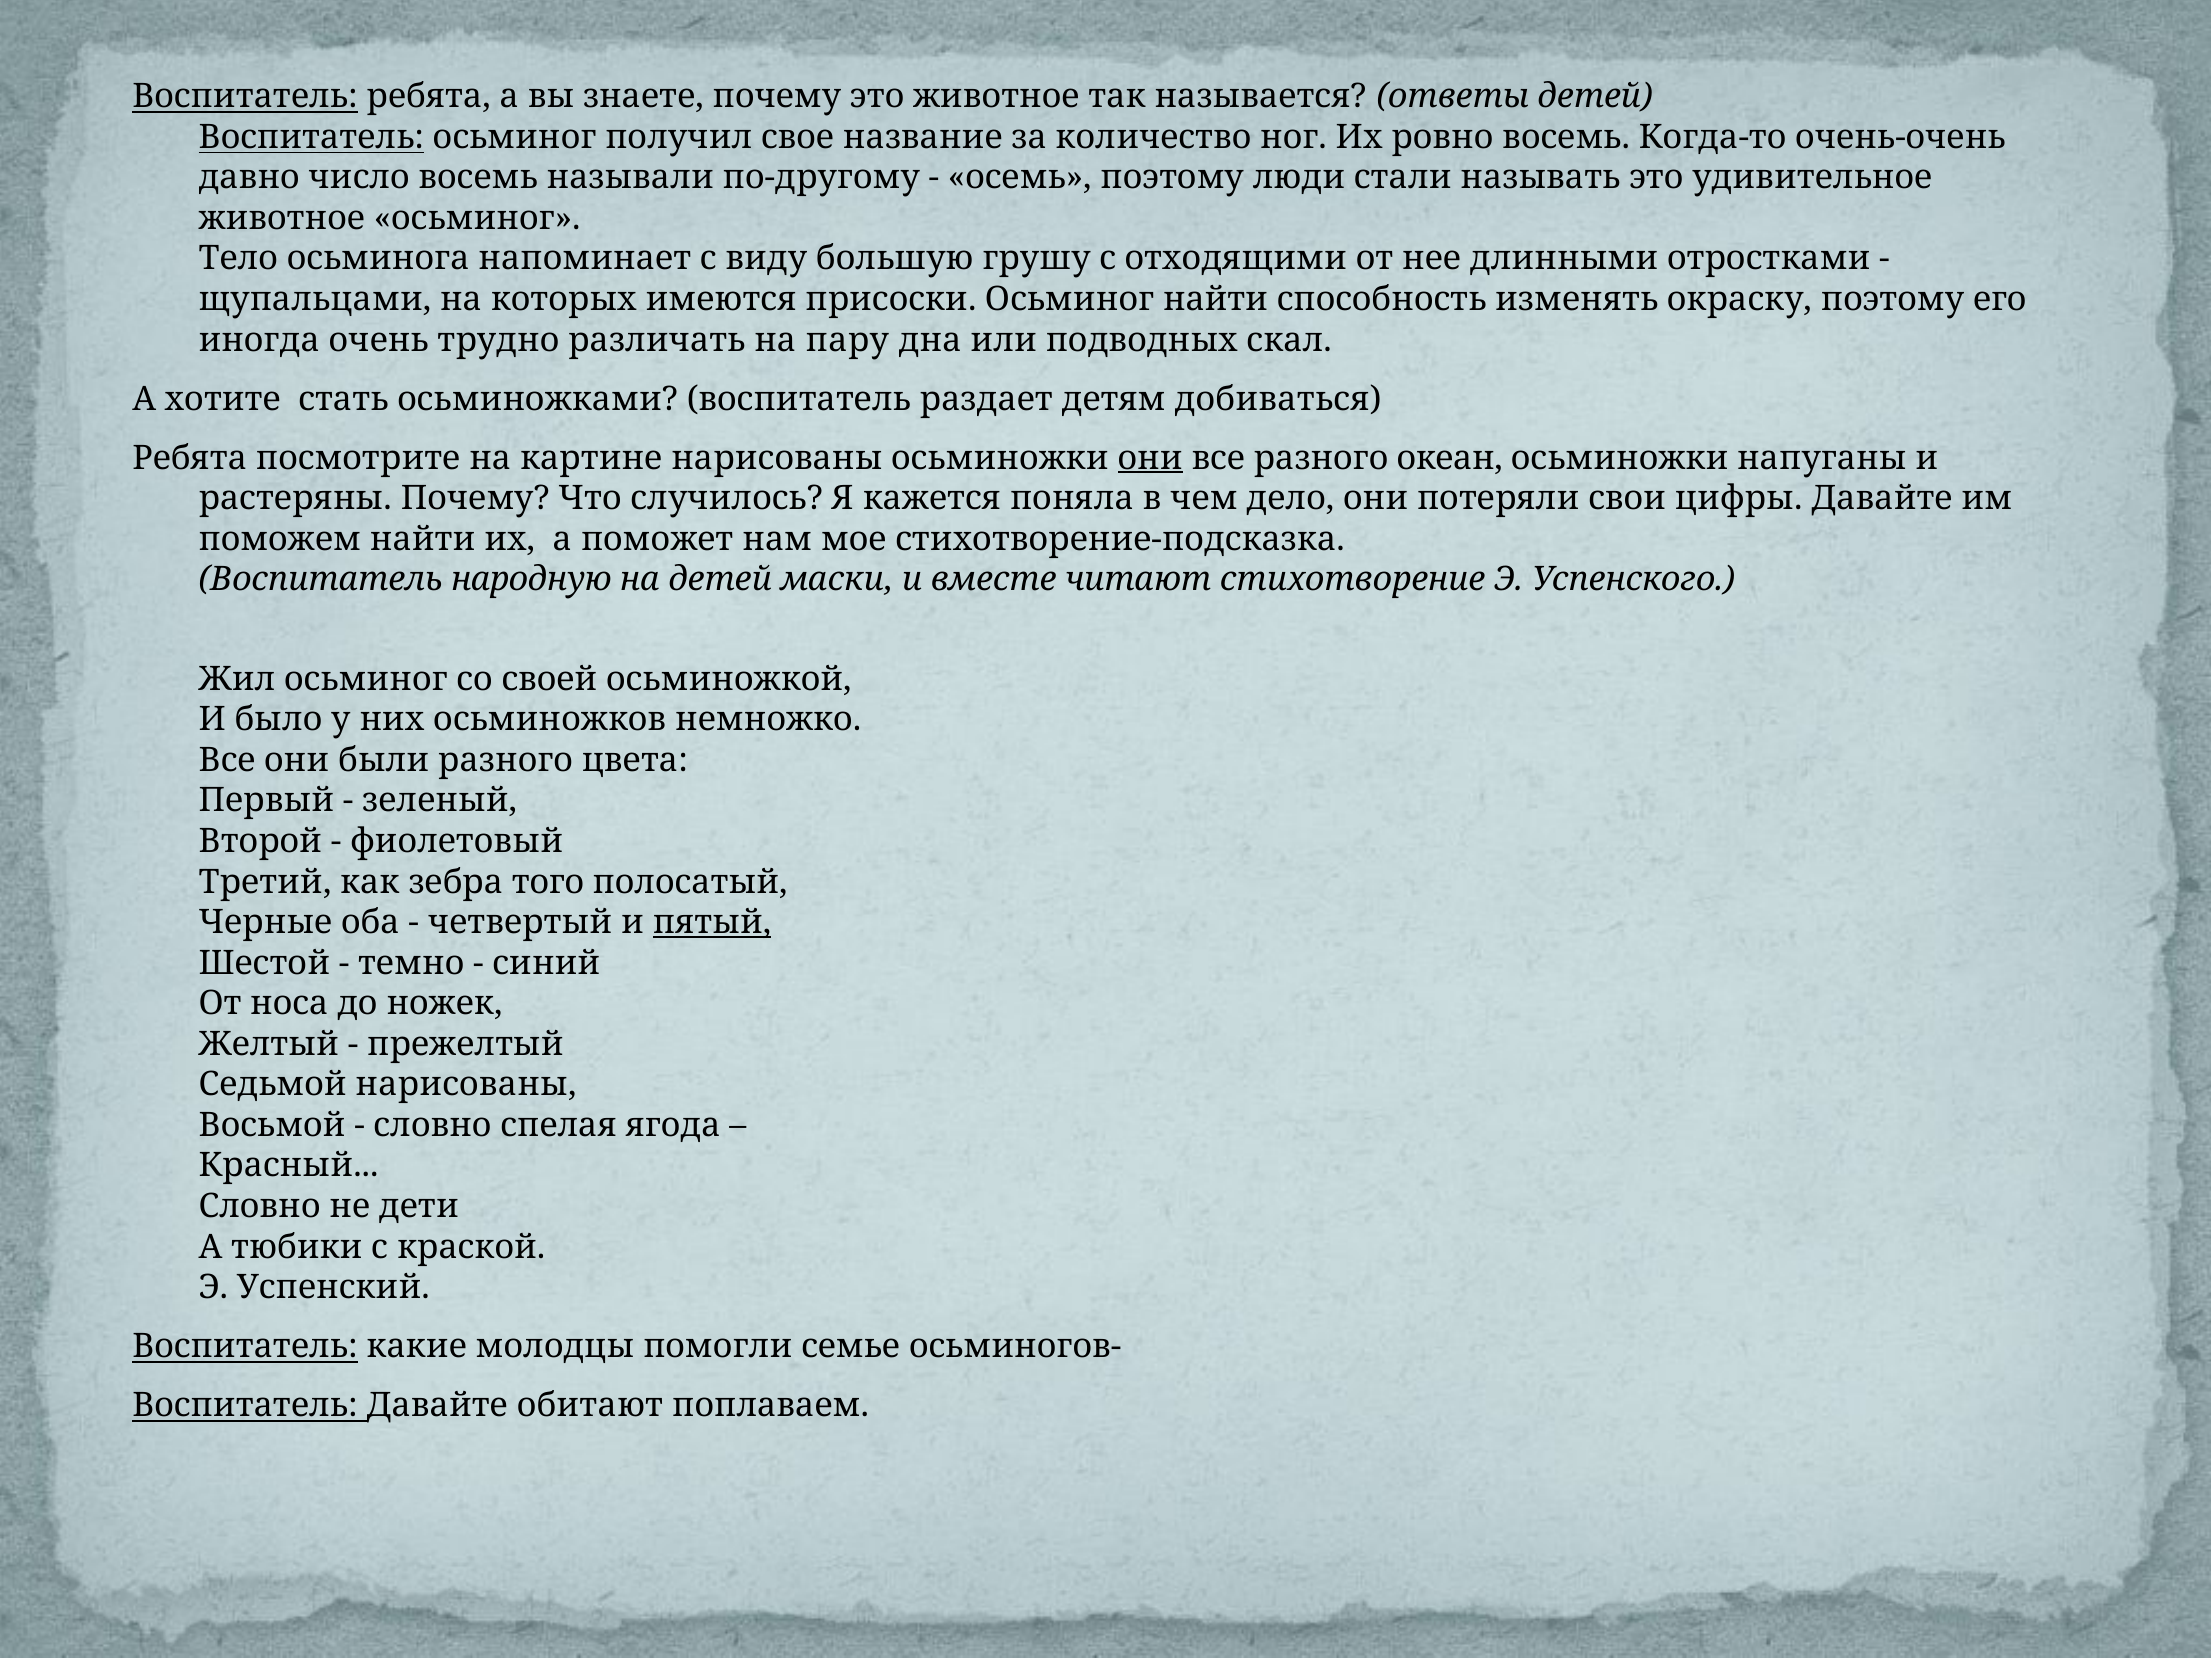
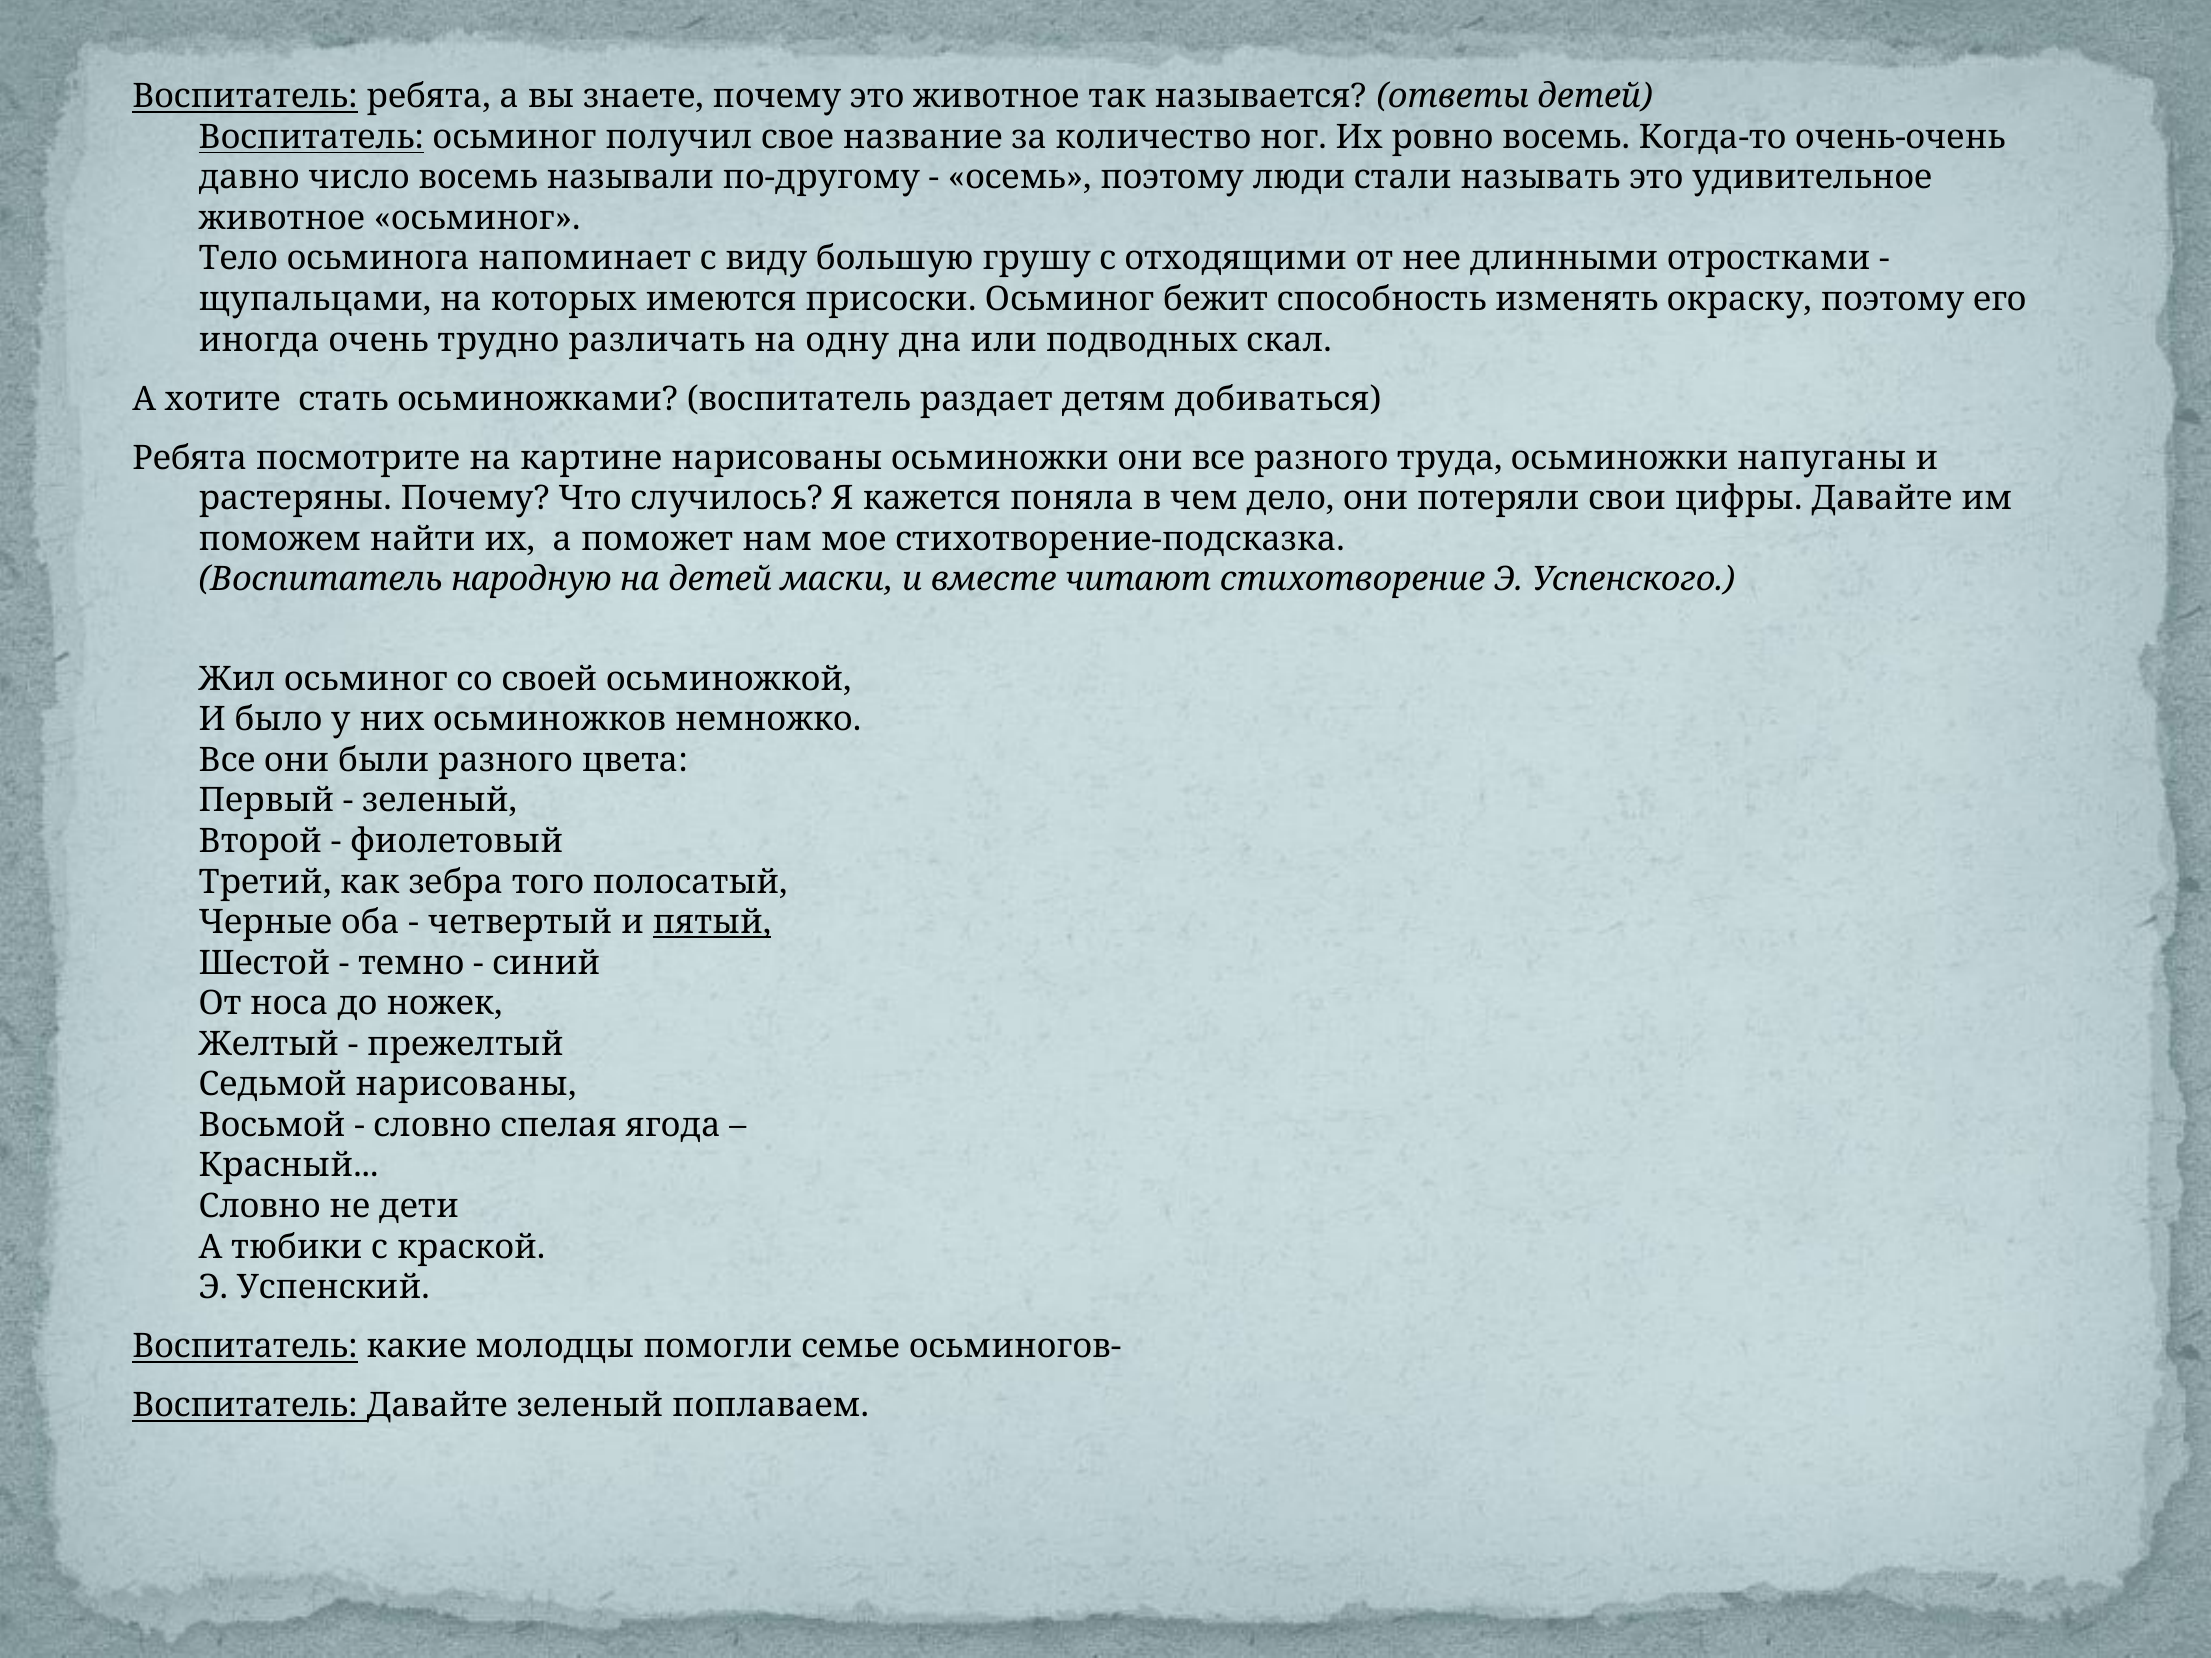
Осьминог найти: найти -> бежит
пару: пару -> одну
они at (1150, 458) underline: present -> none
океан: океан -> труда
Давайте обитают: обитают -> зеленый
